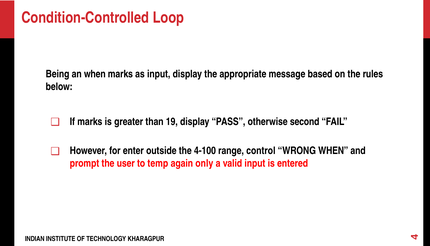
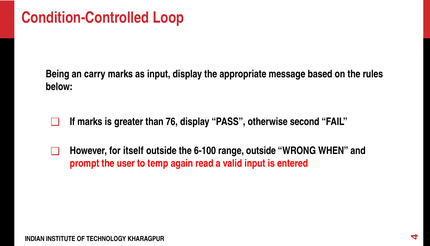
an when: when -> carry
19: 19 -> 76
enter: enter -> itself
4-100: 4-100 -> 6-100
range control: control -> outside
only: only -> read
